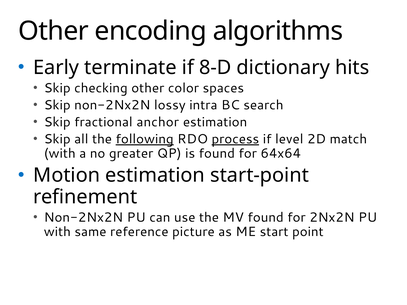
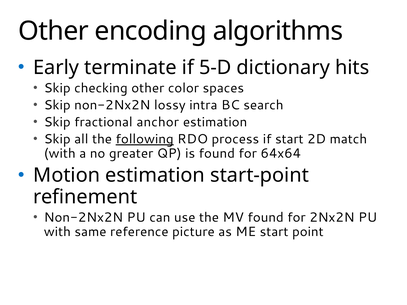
8-D: 8-D -> 5-D
process underline: present -> none
if level: level -> start
